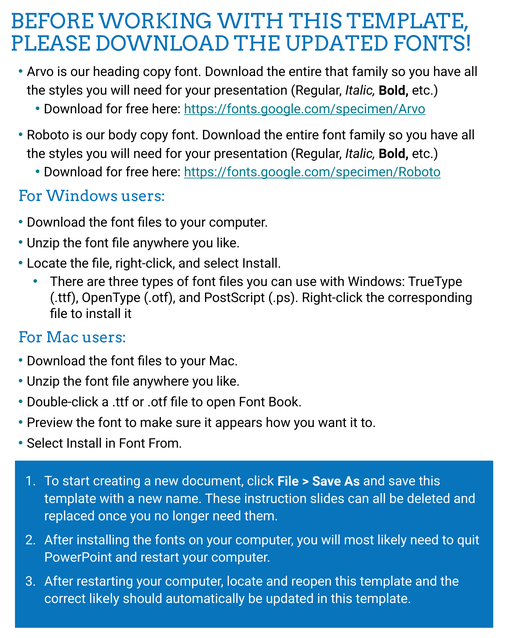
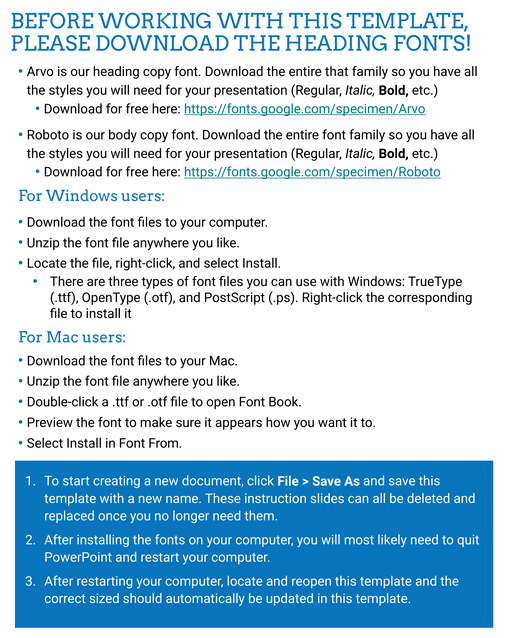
THE UPDATED: UPDATED -> HEADING
correct likely: likely -> sized
